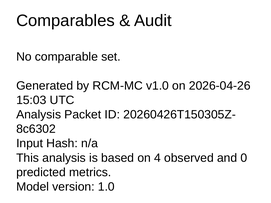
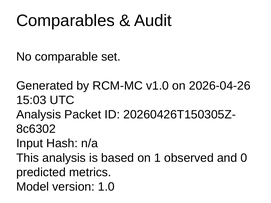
4: 4 -> 1
